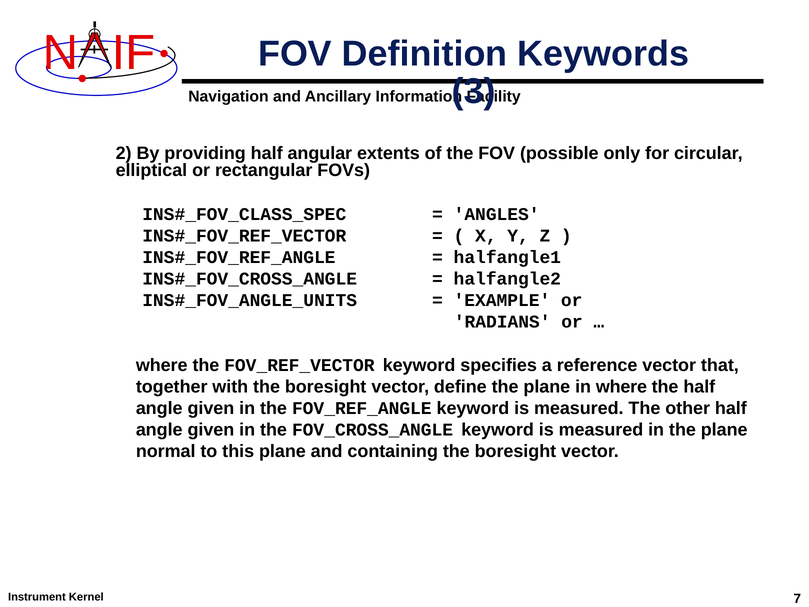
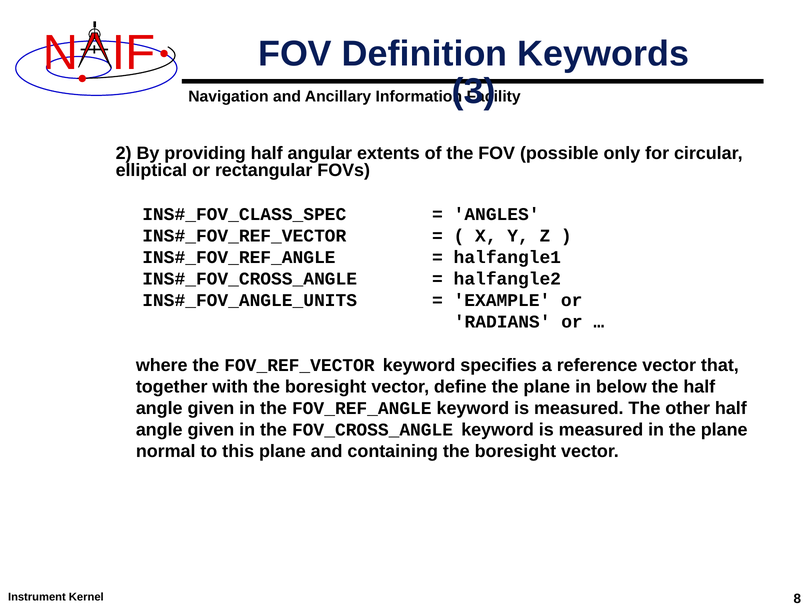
in where: where -> below
7: 7 -> 8
